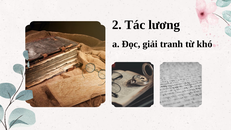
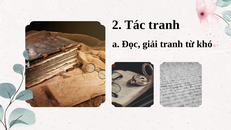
Tác lương: lương -> tranh
